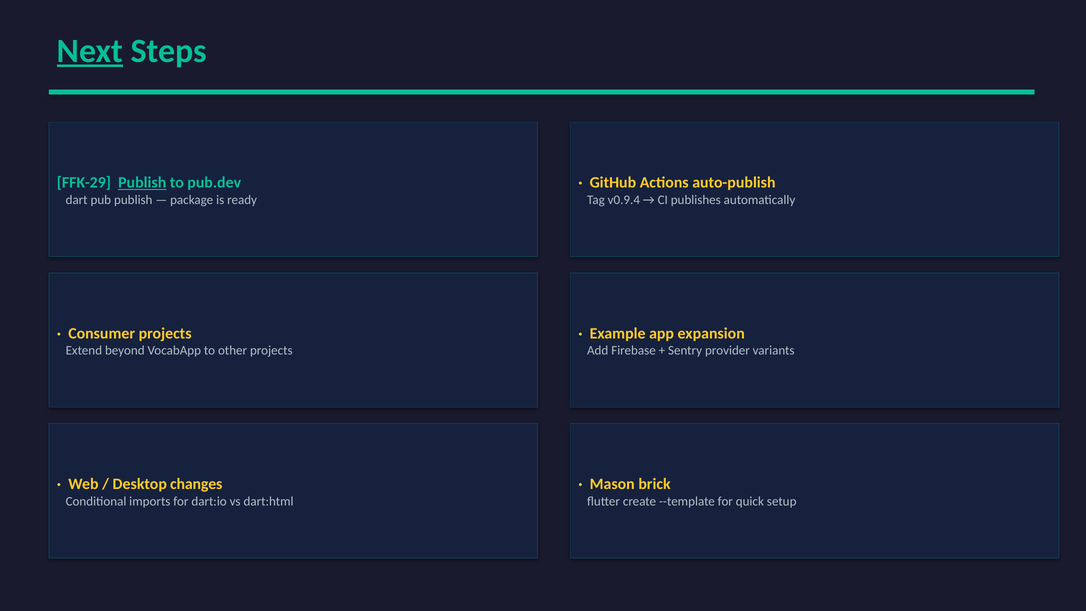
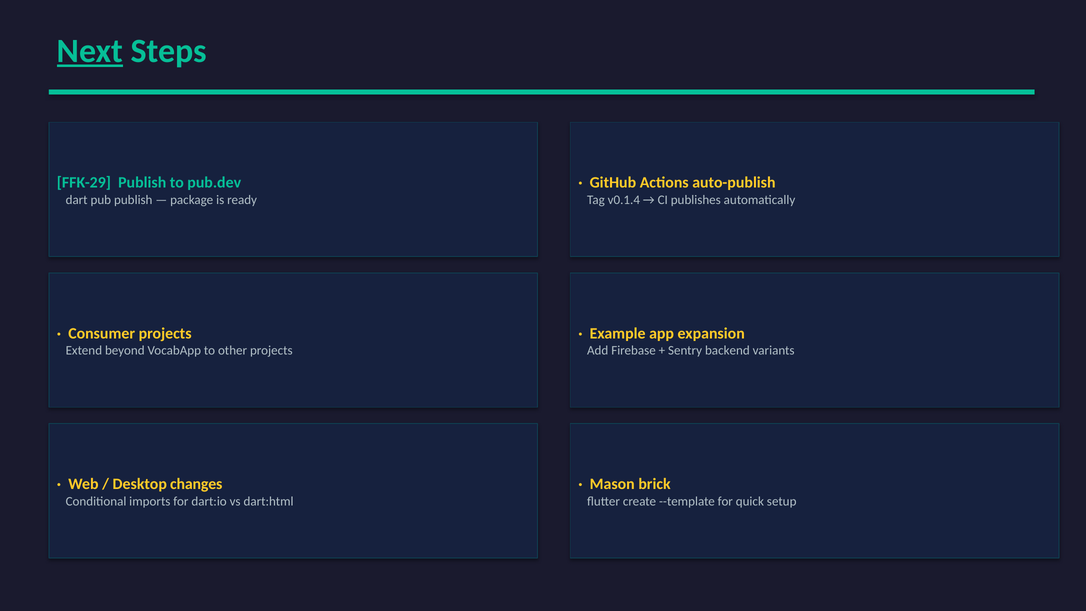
Publish at (142, 183) underline: present -> none
v0.9.4: v0.9.4 -> v0.1.4
provider: provider -> backend
